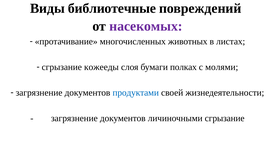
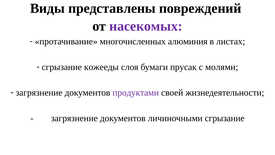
библиотечные: библиотечные -> представлены
животных: животных -> алюминия
полках: полках -> прусак
продуктами colour: blue -> purple
